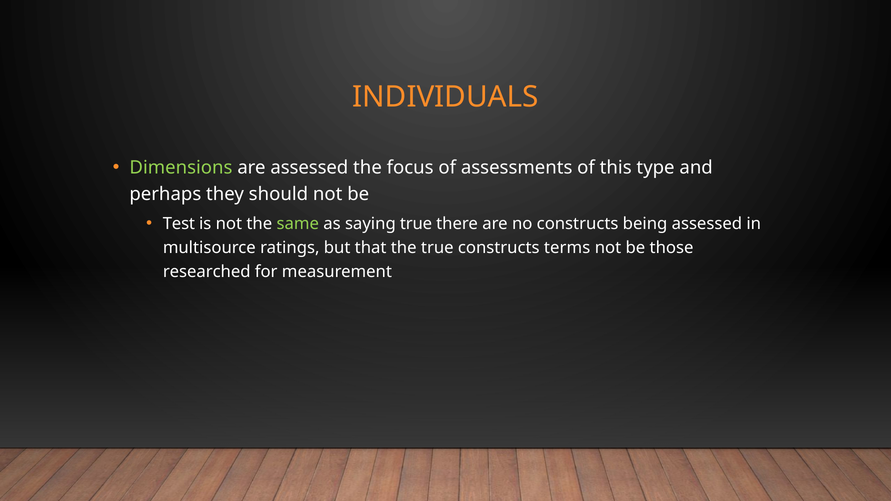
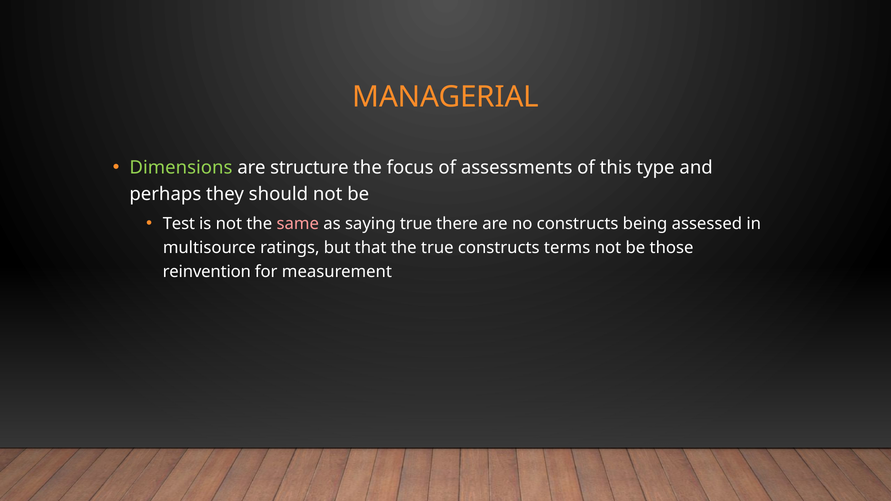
INDIVIDUALS: INDIVIDUALS -> MANAGERIAL
are assessed: assessed -> structure
same colour: light green -> pink
researched: researched -> reinvention
